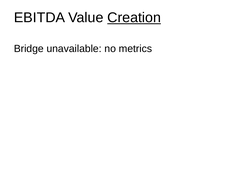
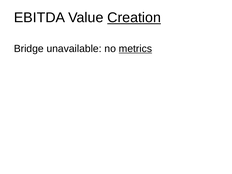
metrics underline: none -> present
